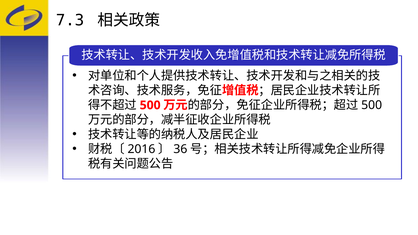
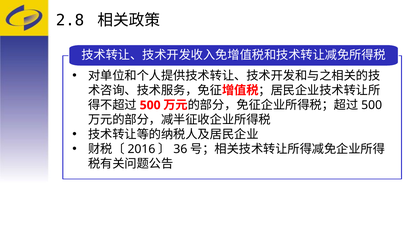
7.3: 7.3 -> 2.8
